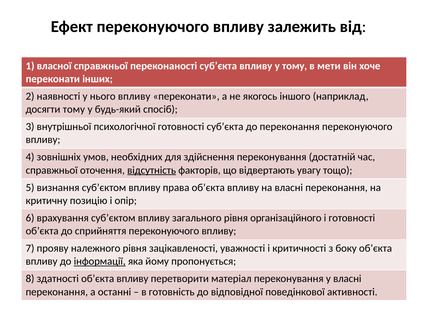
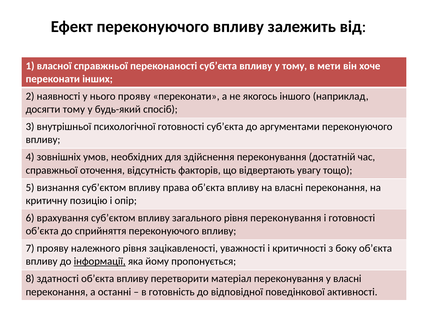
нього впливу: впливу -> прояву
до переконання: переконання -> аргументами
відсутність underline: present -> none
рівня організаційного: організаційного -> переконування
